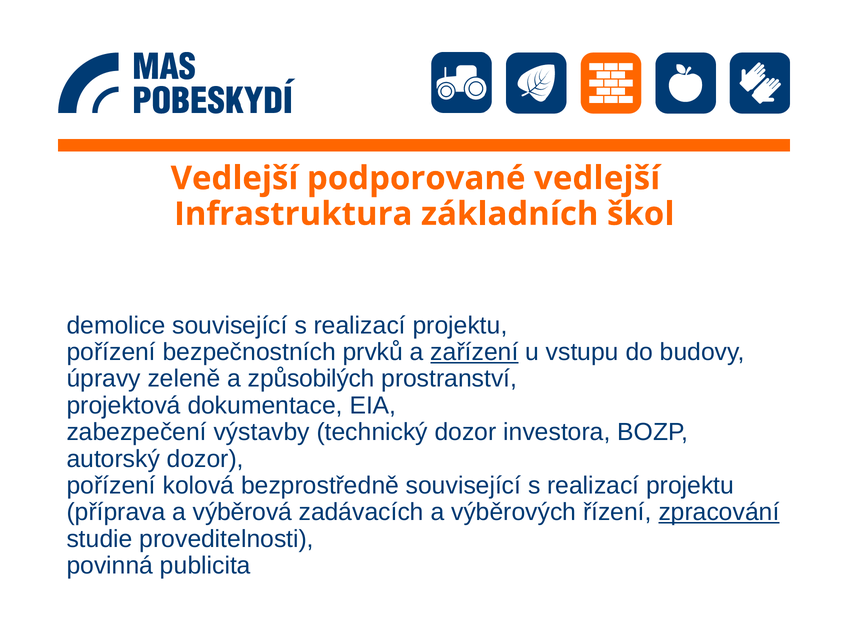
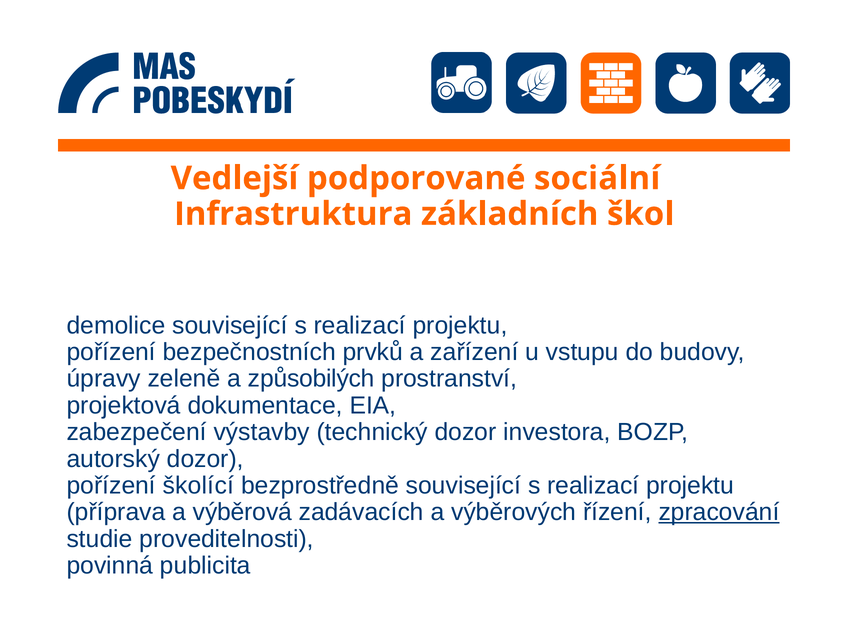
podporované vedlejší: vedlejší -> sociální
zařízení underline: present -> none
kolová: kolová -> školící
